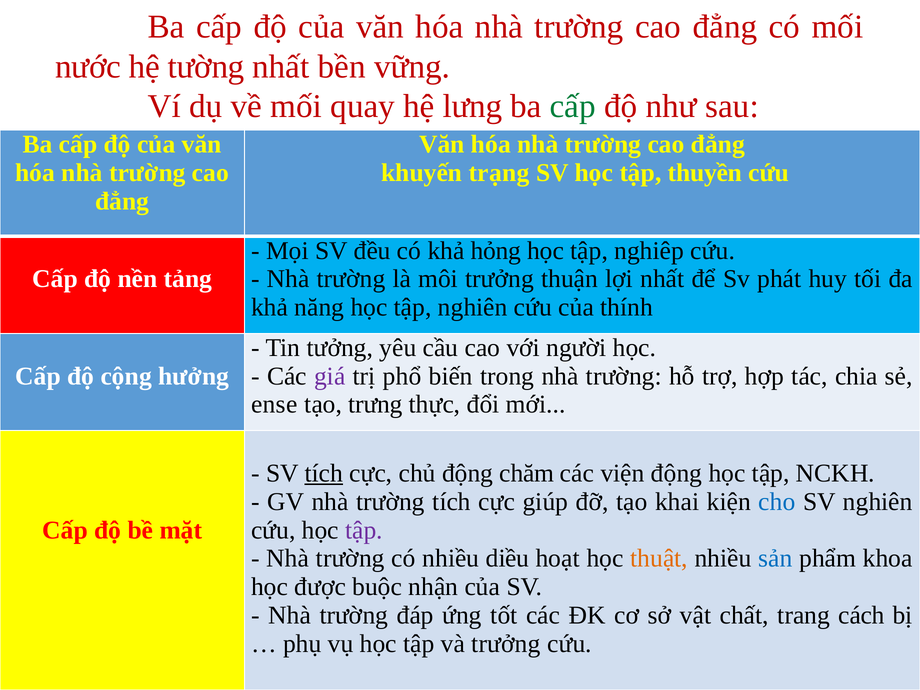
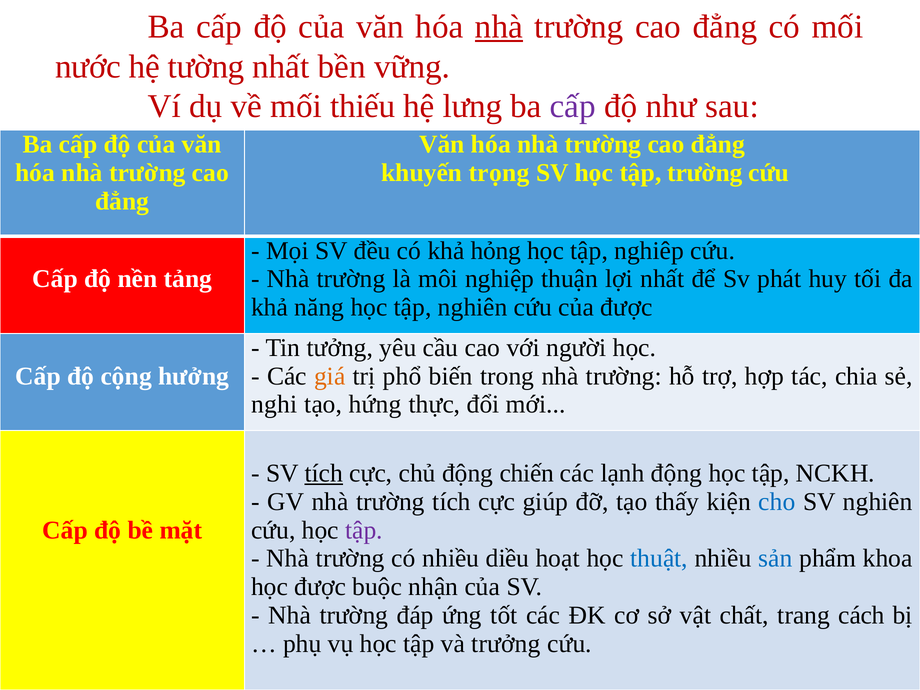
nhà at (499, 27) underline: none -> present
quay: quay -> thiếu
cấp at (573, 106) colour: green -> purple
trạng: trạng -> trọng
tập thuyền: thuyền -> trường
môi trưởng: trưởng -> nghiệp
của thính: thính -> được
giá colour: purple -> orange
ense: ense -> nghi
trưng: trưng -> hứng
chăm: chăm -> chiến
viện: viện -> lạnh
khai: khai -> thấy
thuật colour: orange -> blue
